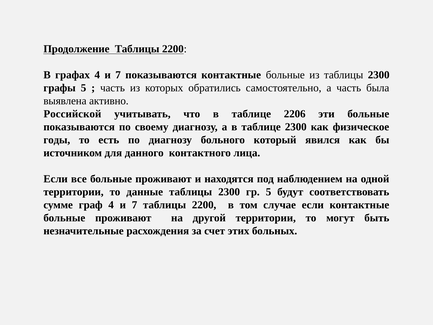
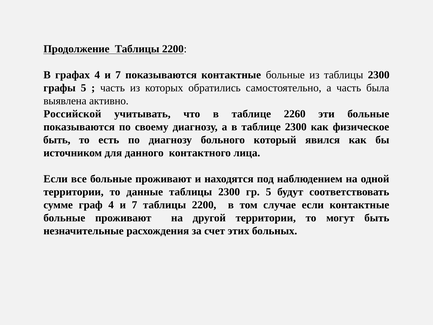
2206: 2206 -> 2260
годы at (57, 140): годы -> быть
